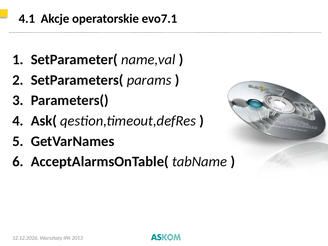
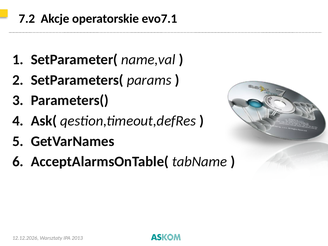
4.1: 4.1 -> 7.2
